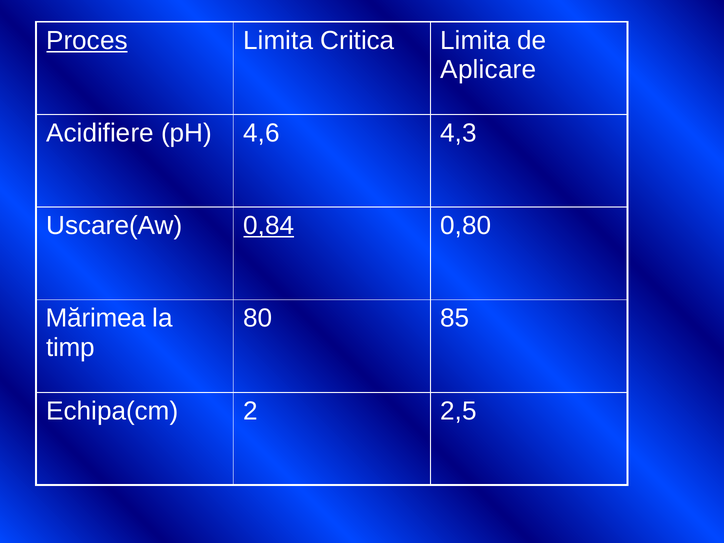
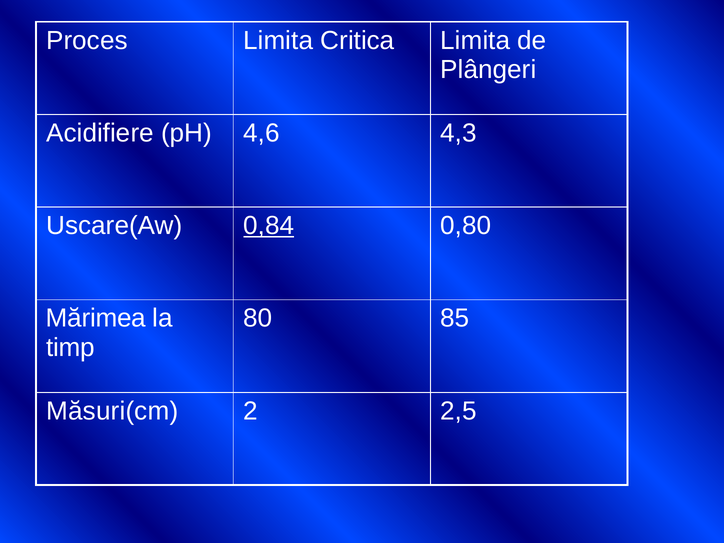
Proces underline: present -> none
Aplicare: Aplicare -> Plângeri
Echipa(cm: Echipa(cm -> Măsuri(cm
